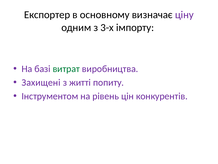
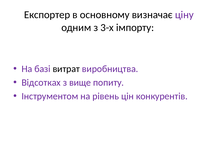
витрат colour: green -> black
Захищені: Захищені -> Відсотках
житті: житті -> вище
